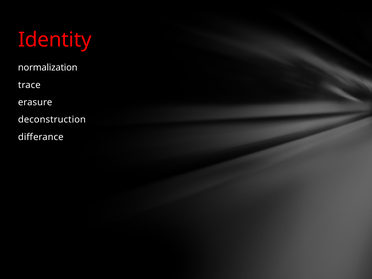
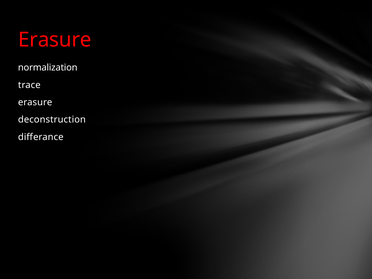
Identity at (55, 40): Identity -> Erasure
